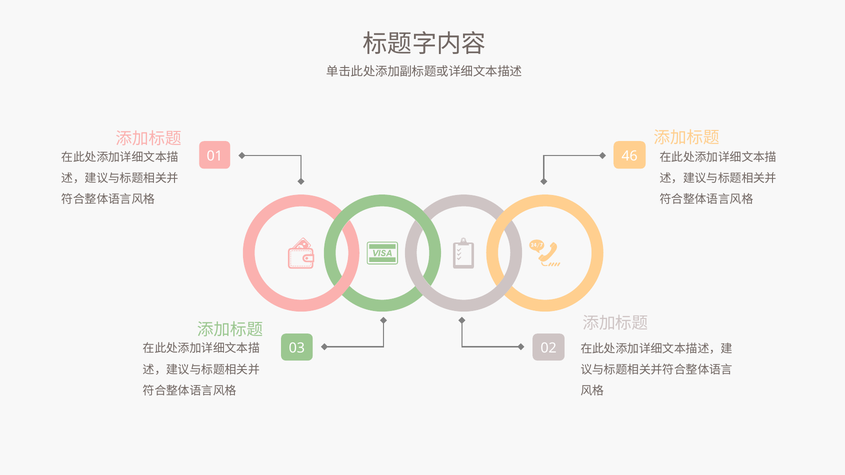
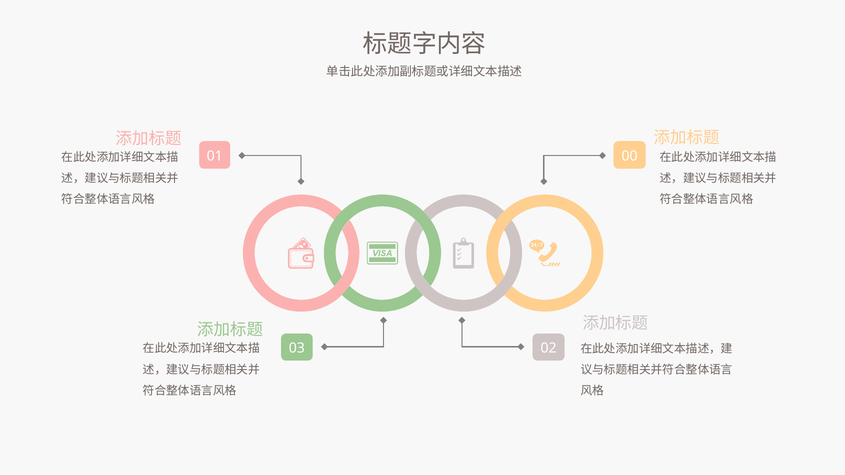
46: 46 -> 00
